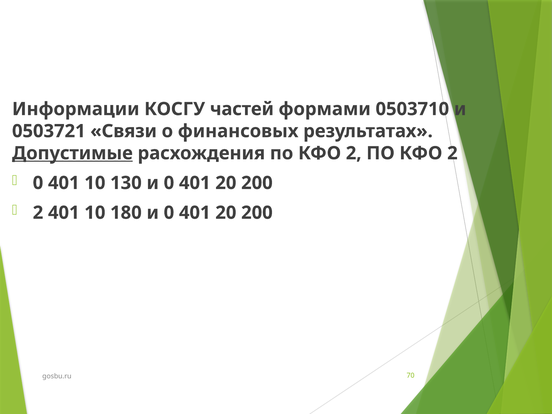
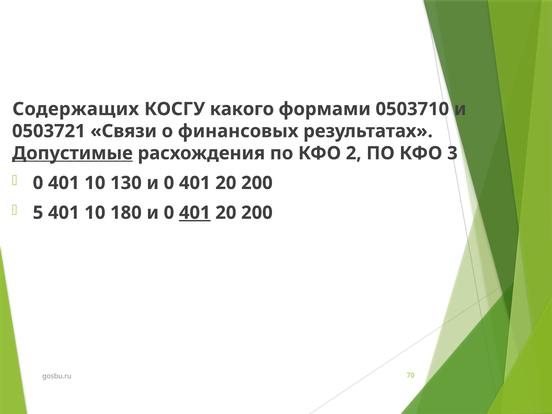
Информации: Информации -> Содержащих
частей: частей -> какого
2 ПО КФО 2: 2 -> 3
2 at (38, 213): 2 -> 5
401 at (195, 213) underline: none -> present
